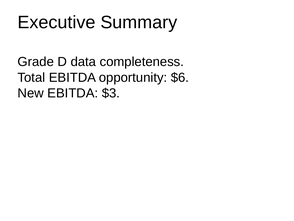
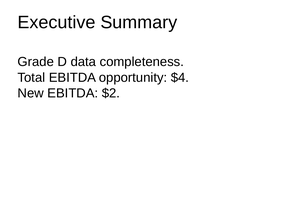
$6: $6 -> $4
$3: $3 -> $2
